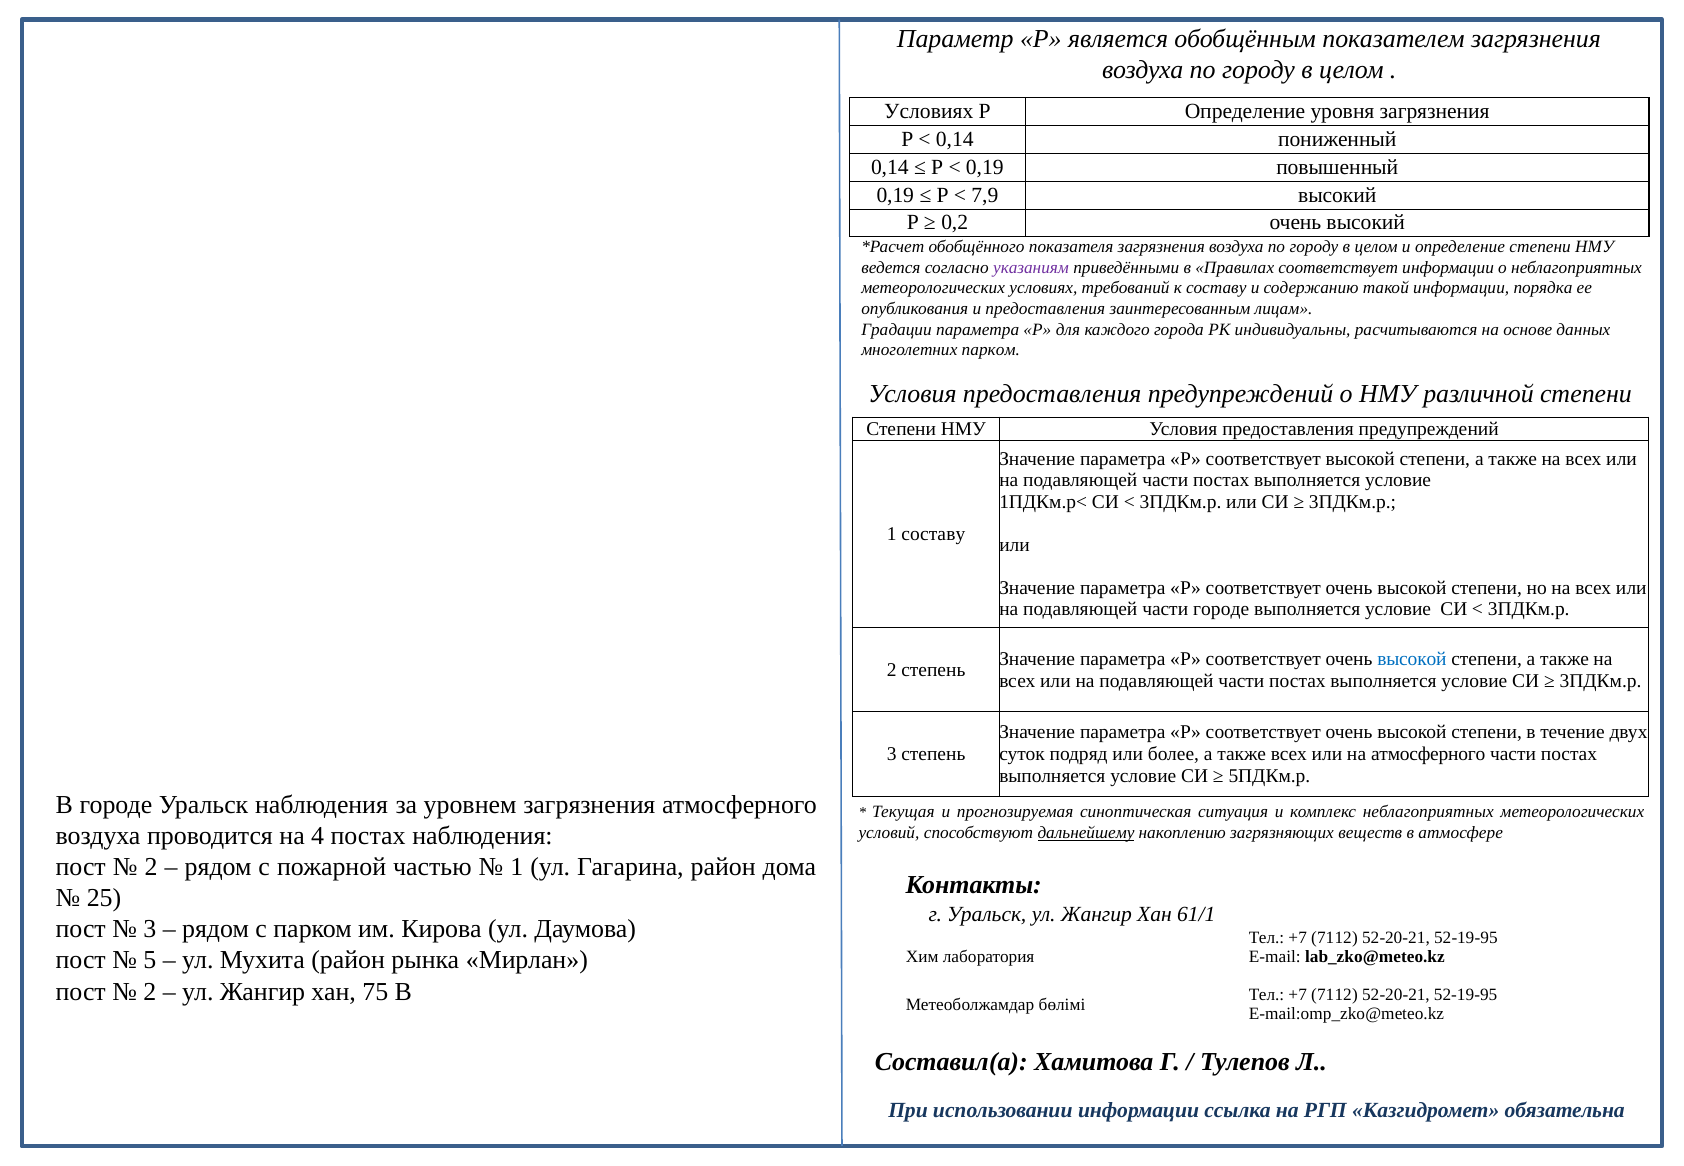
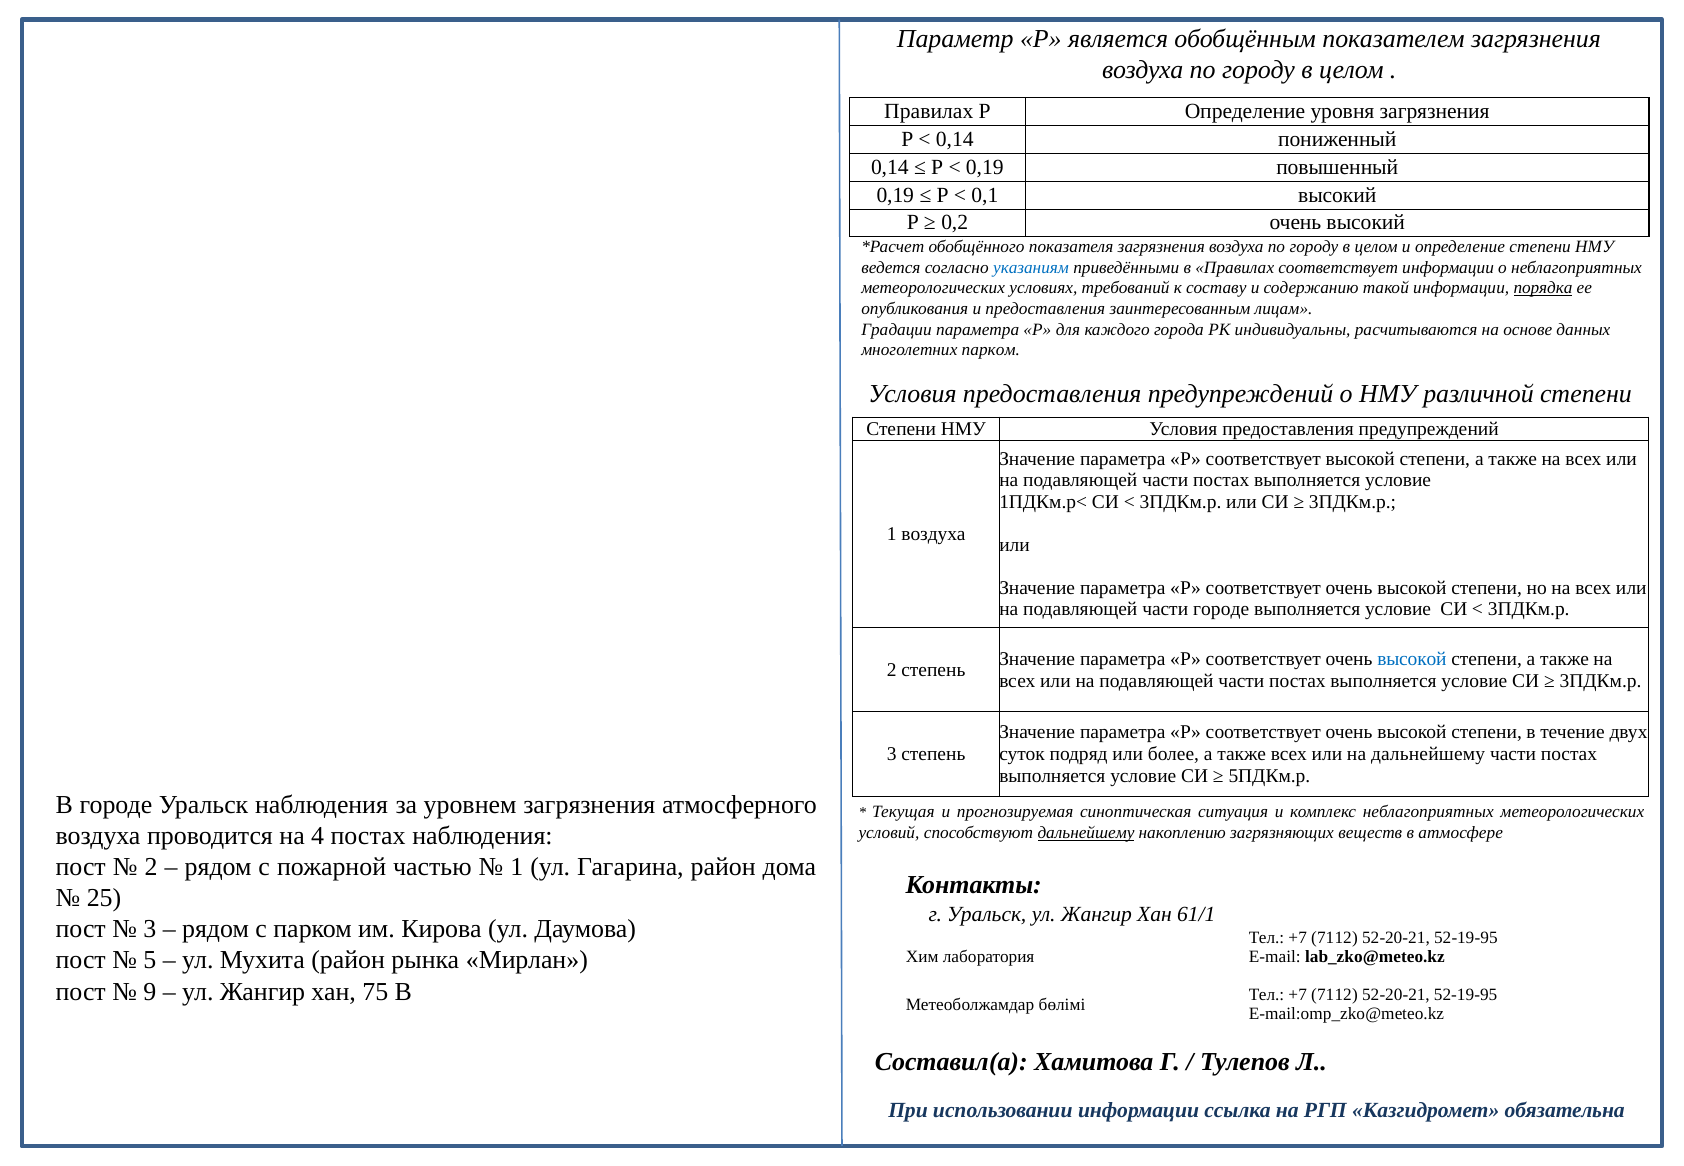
Условиях at (929, 112): Условиях -> Правилах
7,9: 7,9 -> 0,1
указаниям colour: purple -> blue
порядка underline: none -> present
1 составу: составу -> воздуха
на атмосферного: атмосферного -> дальнейшему
2 at (150, 991): 2 -> 9
